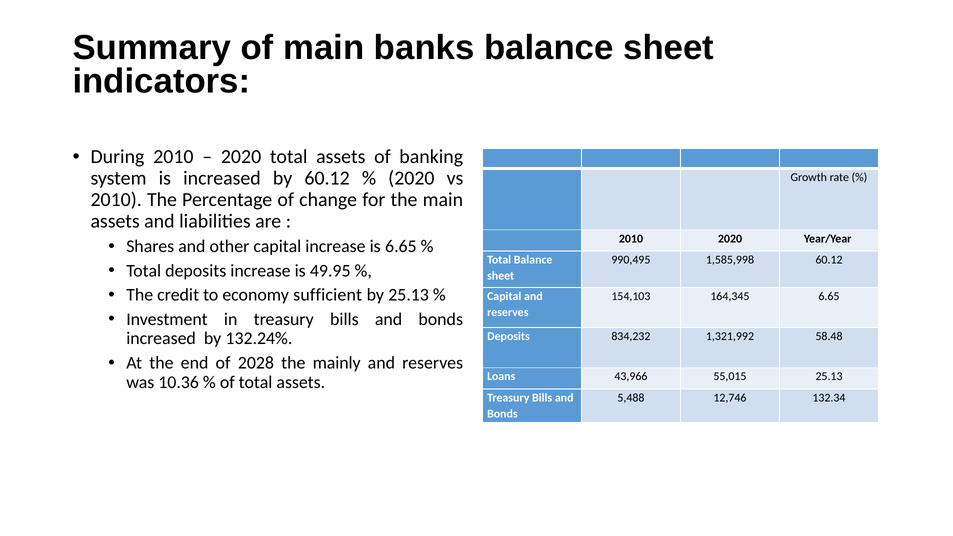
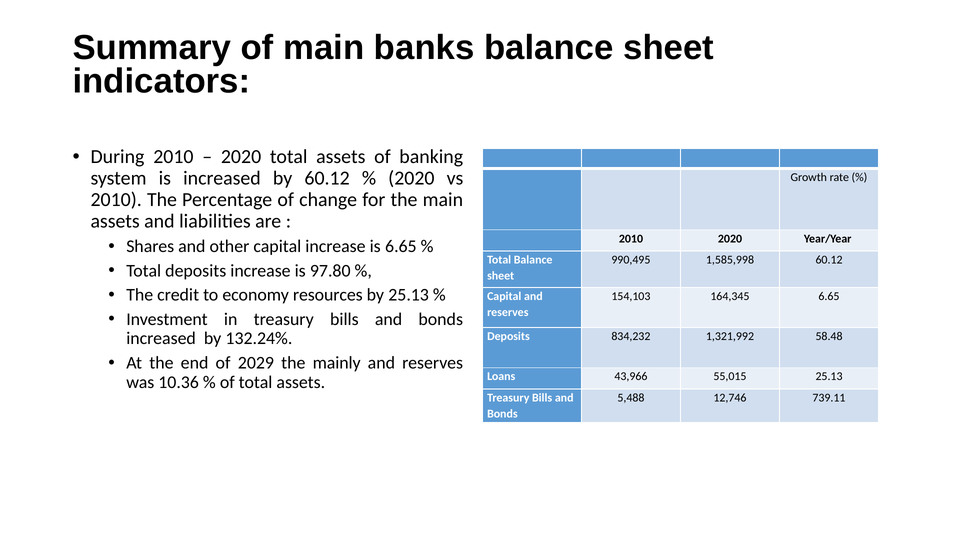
49.95: 49.95 -> 97.80
sufficient: sufficient -> resources
2028: 2028 -> 2029
132.34: 132.34 -> 739.11
